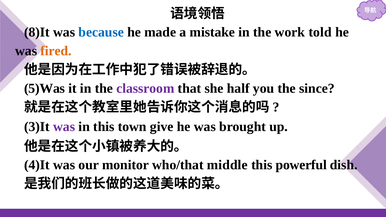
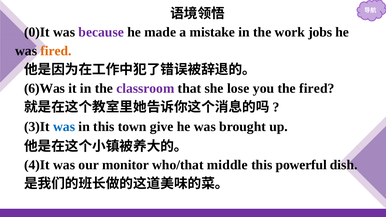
8)It: 8)It -> 0)It
because colour: blue -> purple
told: told -> jobs
5)Was: 5)Was -> 6)Was
half: half -> lose
the since: since -> fired
was at (64, 127) colour: purple -> blue
